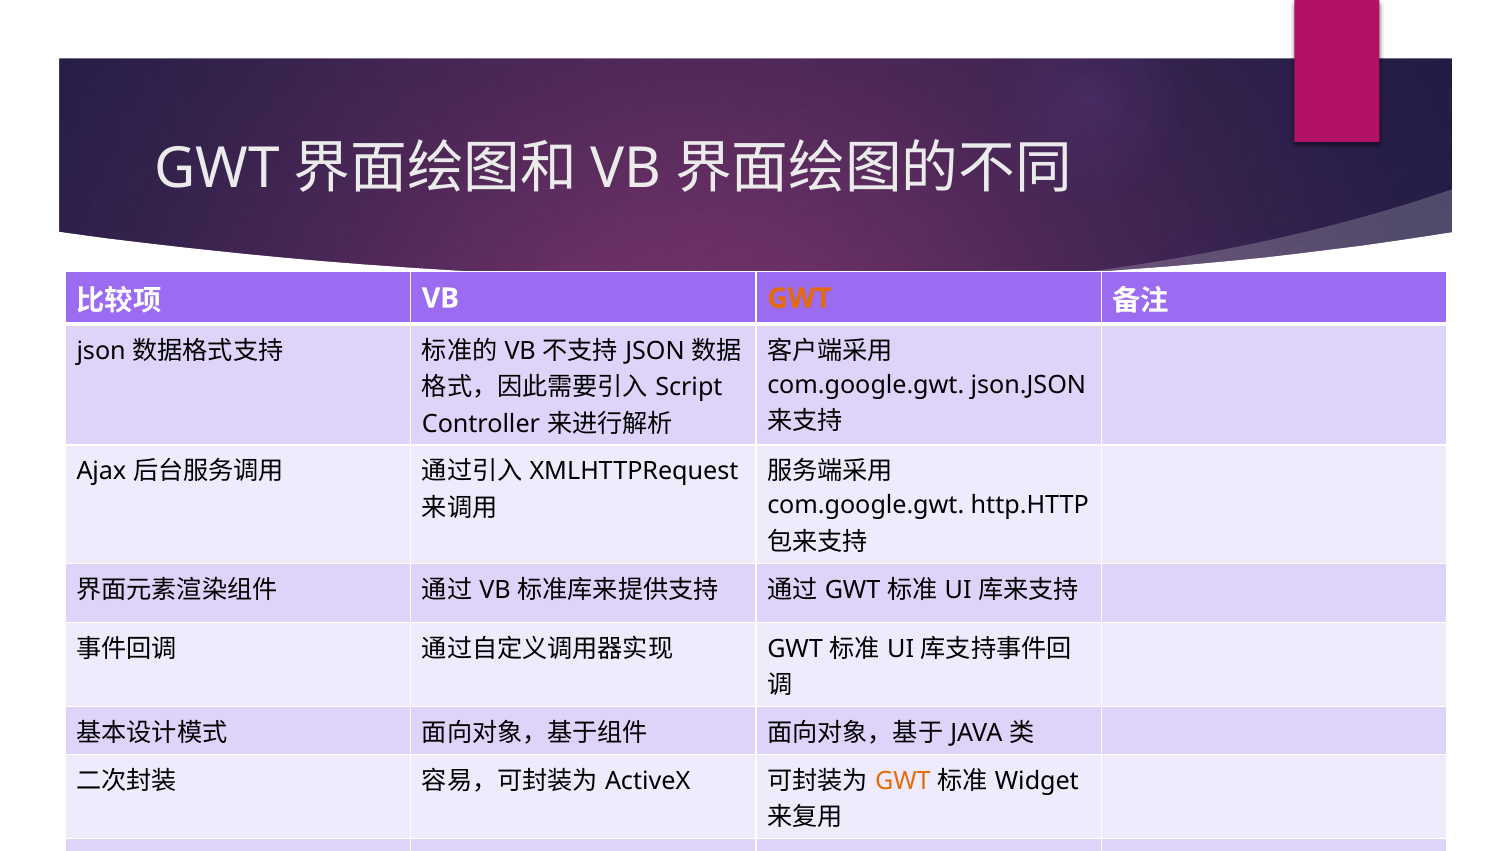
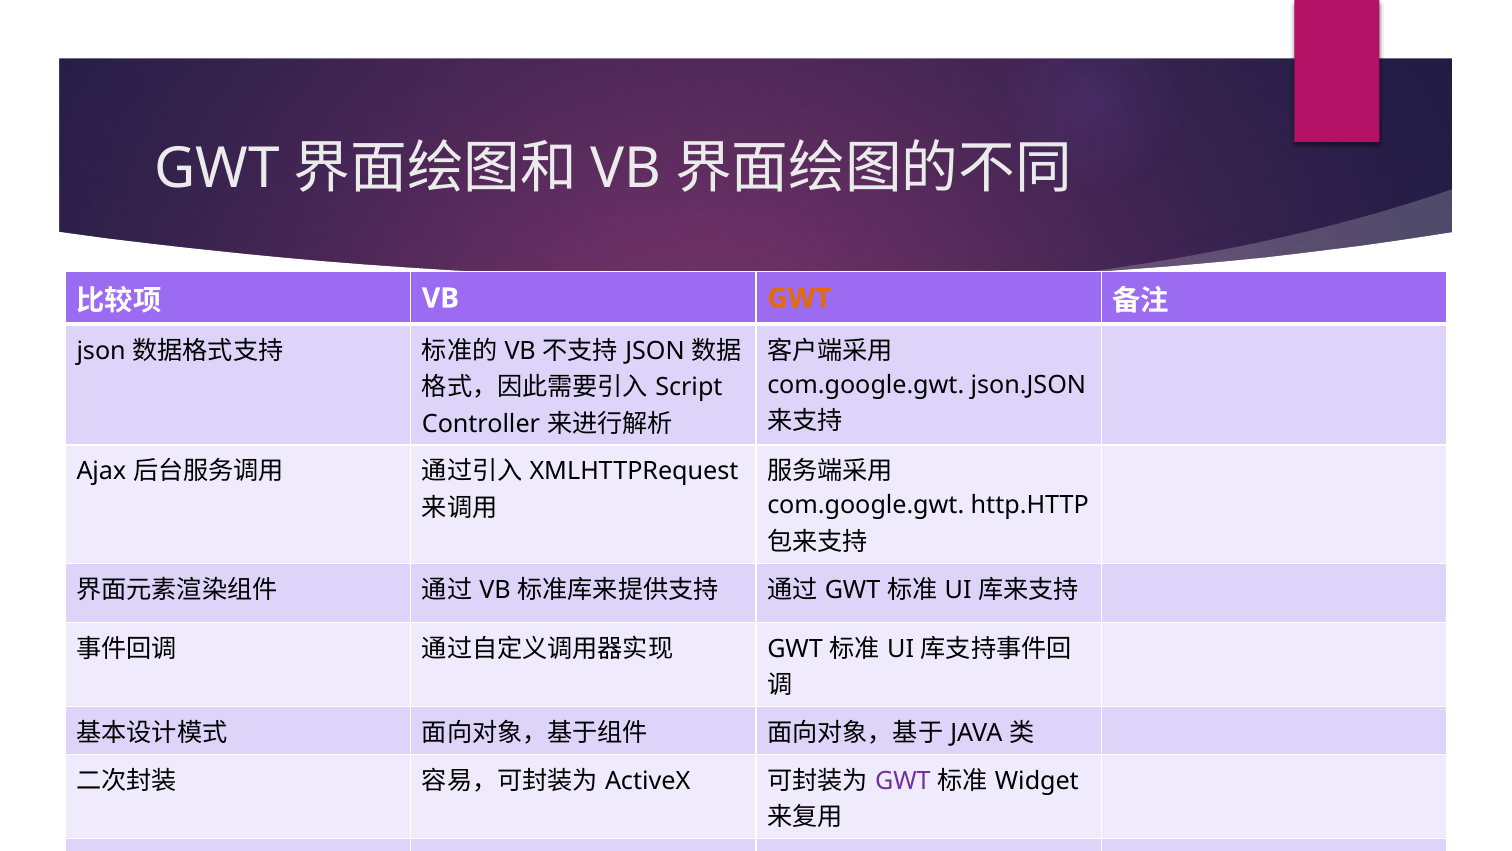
GWT at (903, 781) colour: orange -> purple
